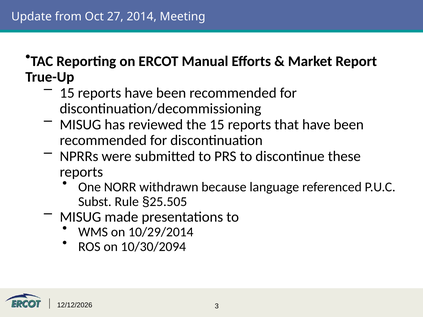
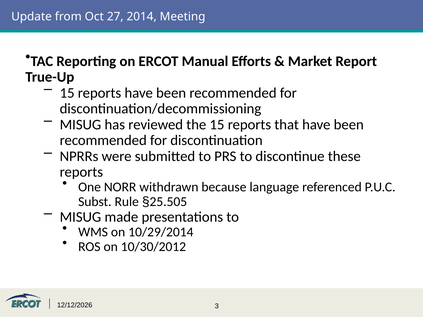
10/30/2094: 10/30/2094 -> 10/30/2012
